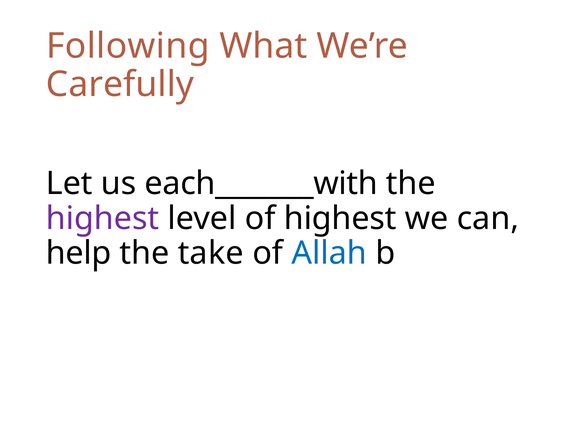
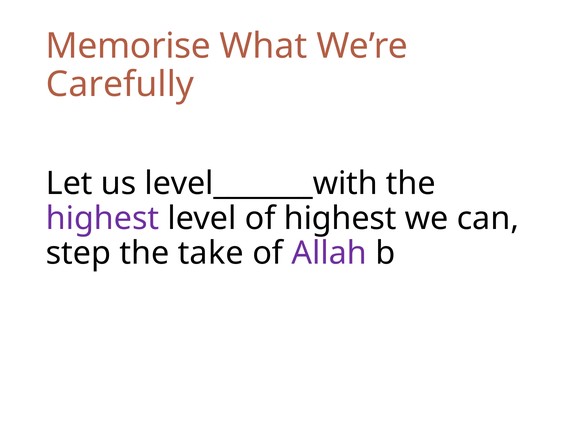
Following: Following -> Memorise
each_______with: each_______with -> level_______with
help: help -> step
Allah colour: blue -> purple
